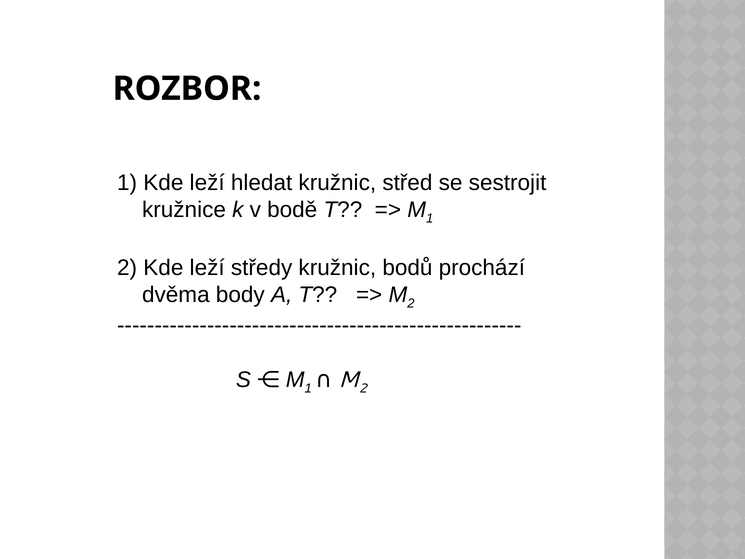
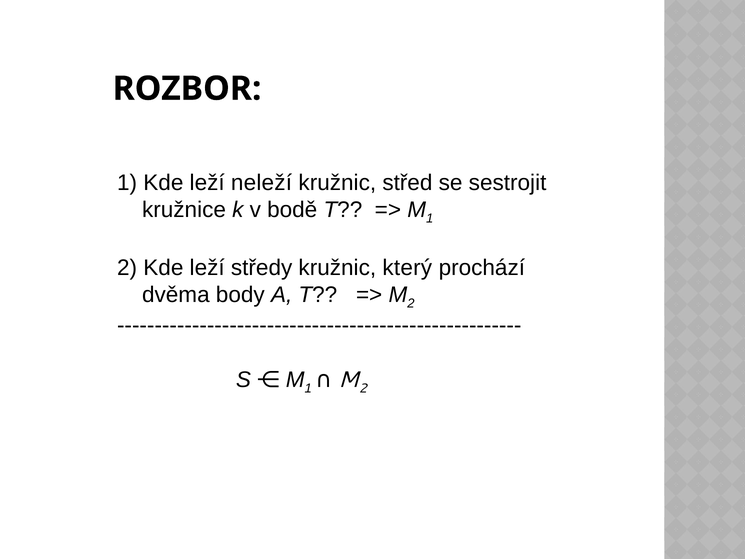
hledat: hledat -> neleží
bodů: bodů -> který
